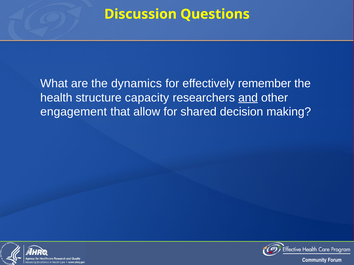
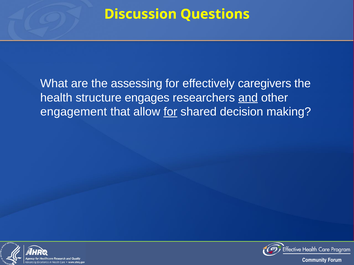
dynamics: dynamics -> assessing
remember: remember -> caregivers
capacity: capacity -> engages
for at (170, 112) underline: none -> present
